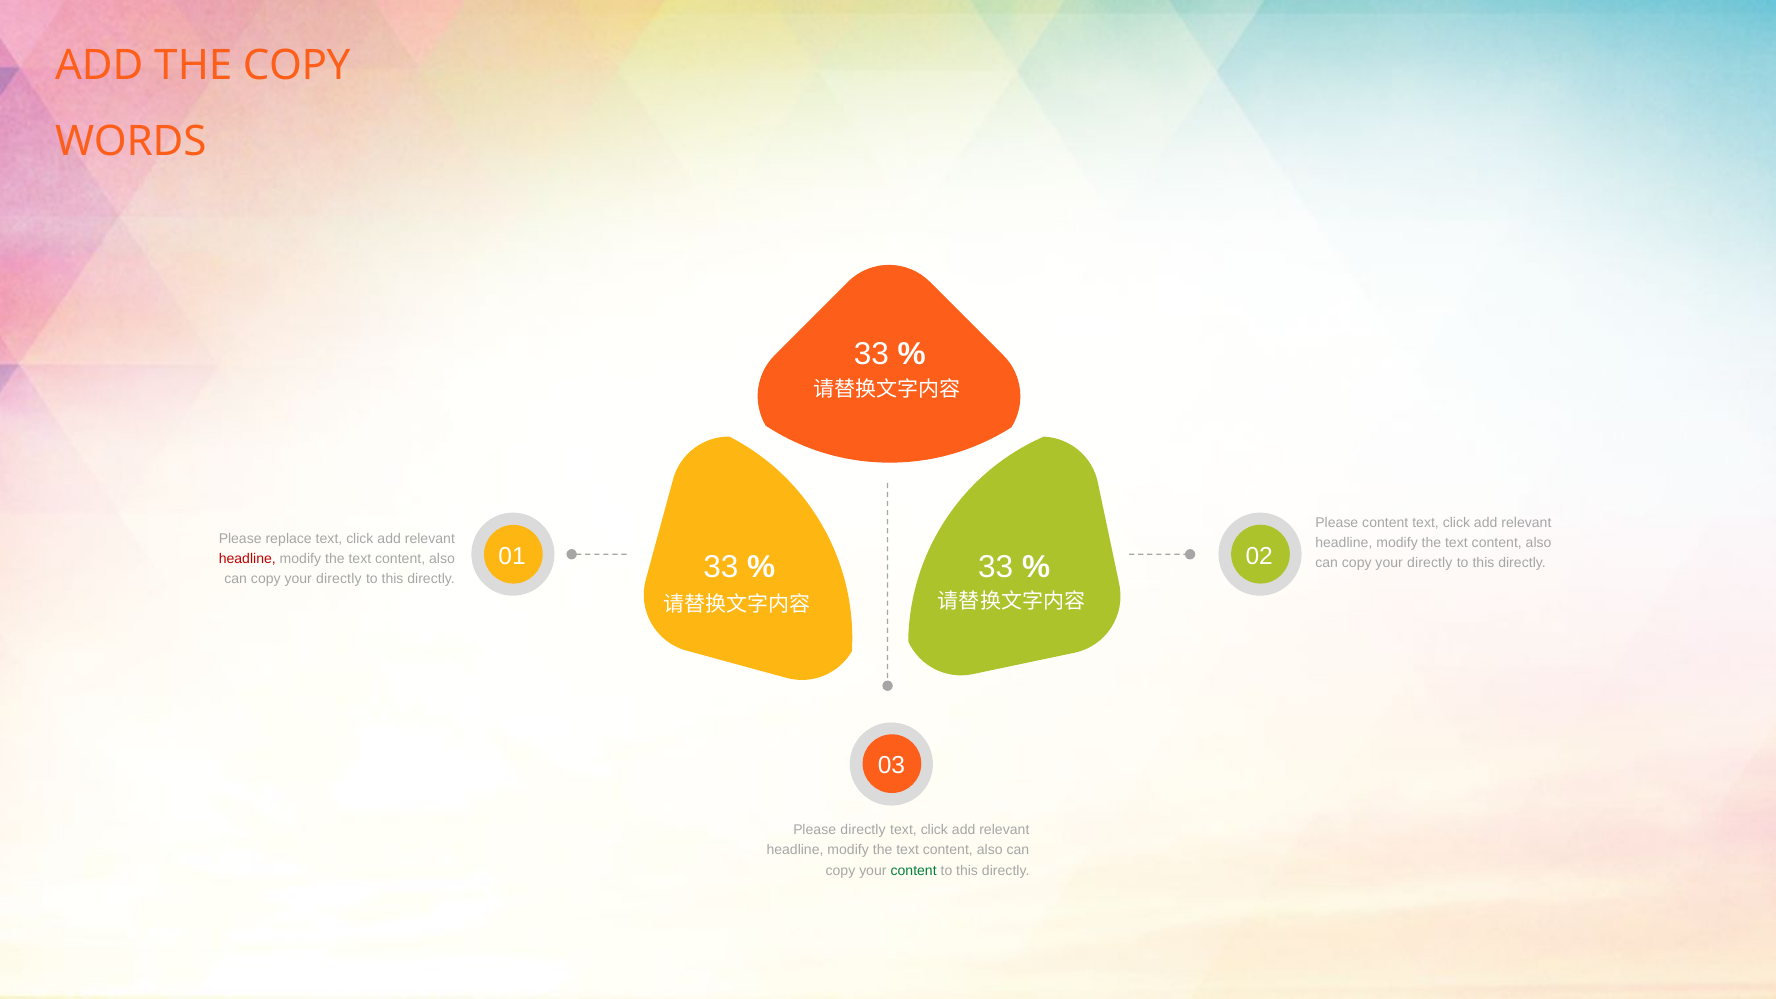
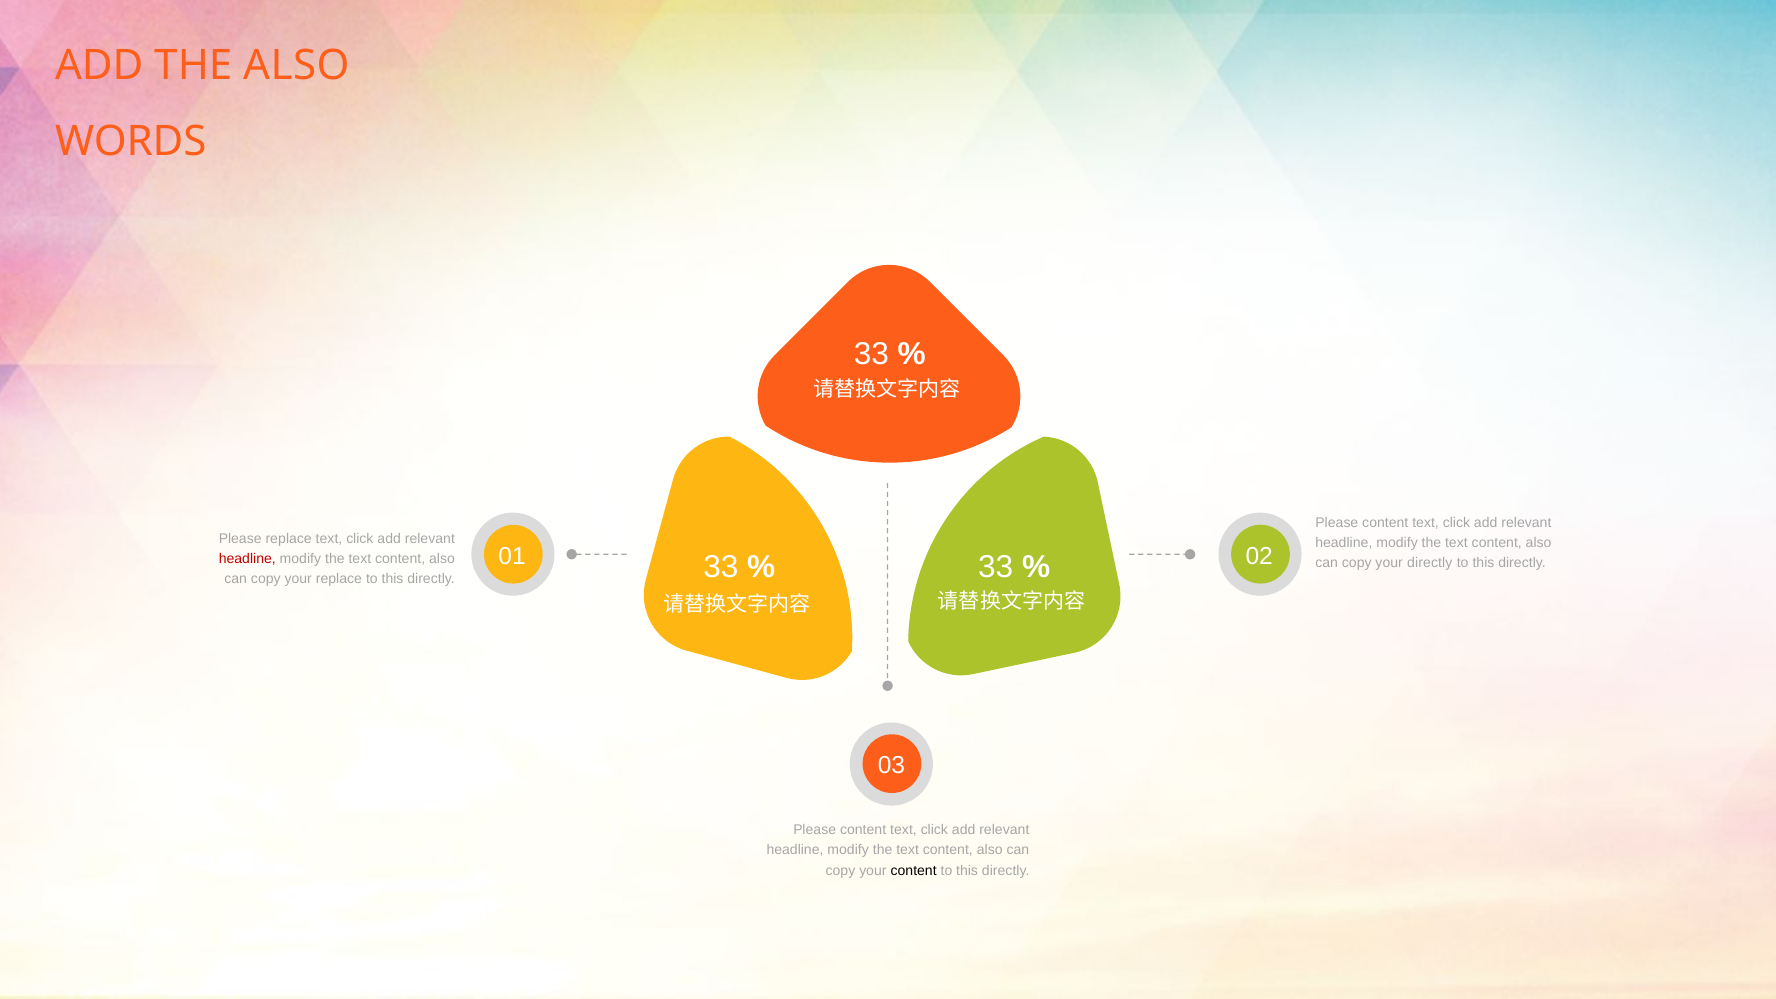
THE COPY: COPY -> ALSO
directly at (339, 579): directly -> replace
directly at (863, 830): directly -> content
content at (914, 870) colour: green -> black
